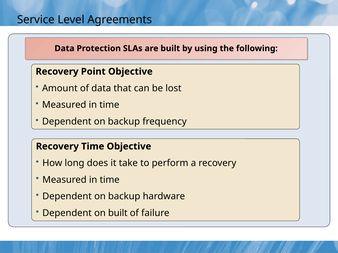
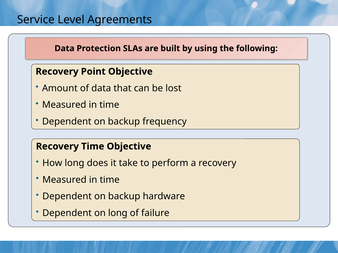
on built: built -> long
